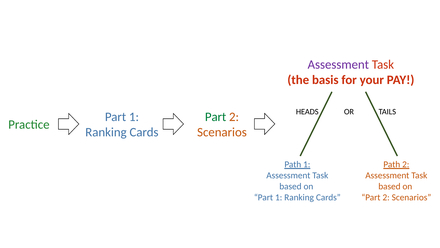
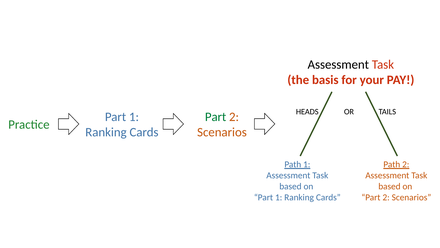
Assessment at (338, 64) colour: purple -> black
